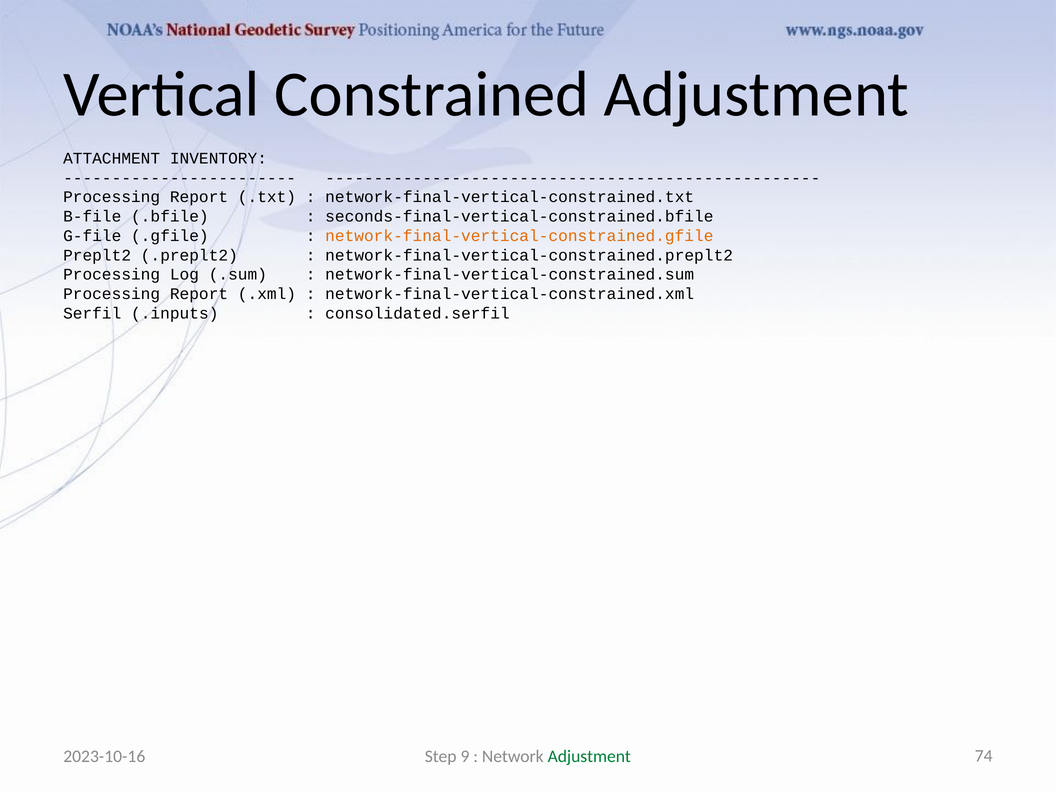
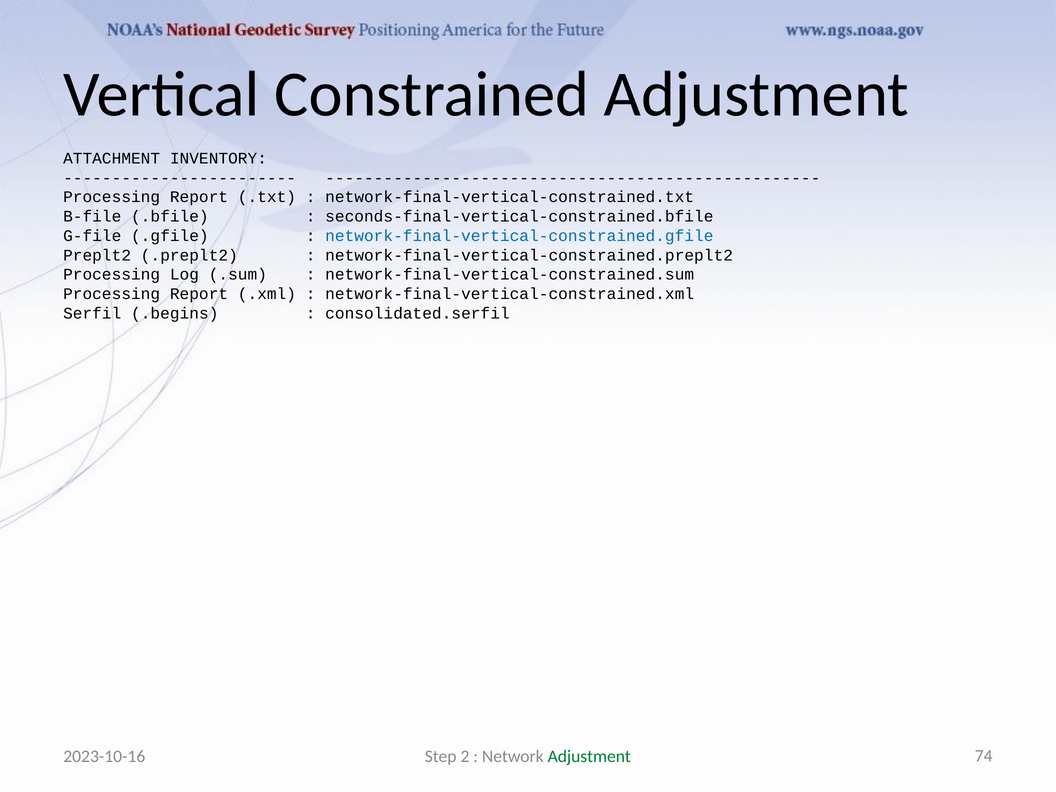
network-final-vertical-constrained.gfile colour: orange -> blue
.inputs: .inputs -> .begins
9: 9 -> 2
